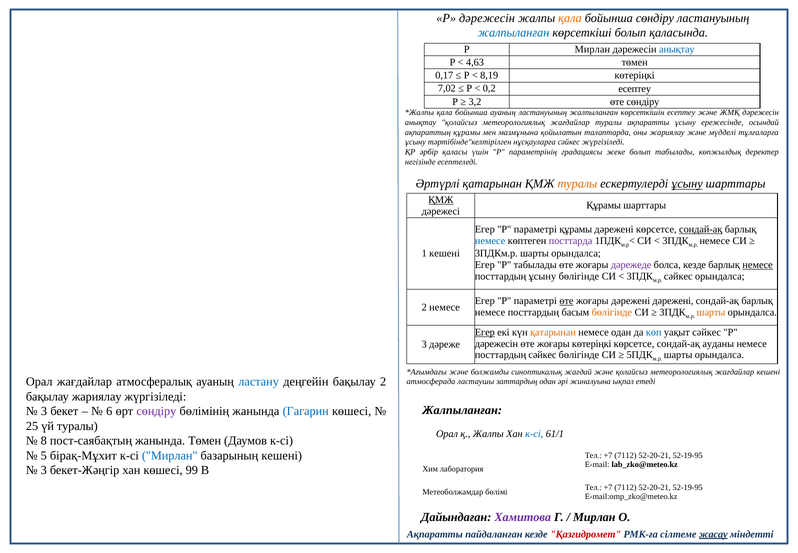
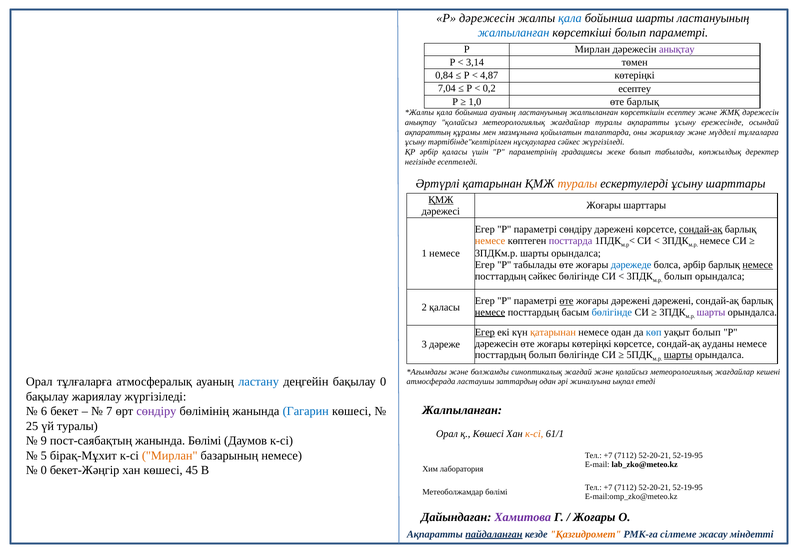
қала at (570, 18) colour: orange -> blue
бойынша сөндіру: сөндіру -> шарты
болып қаласында: қаласында -> параметрі
анықтау at (677, 50) colour: blue -> purple
4,63: 4,63 -> 3,14
0,17: 0,17 -> 0,84
8,19: 8,19 -> 4,87
7,02: 7,02 -> 7,04
3,2: 3,2 -> 1,0
өте сөндіру: сөндіру -> барлық
ұсыну at (687, 184) underline: present -> none
Құрамы at (604, 205): Құрамы -> Жоғары
параметрі құрамы: құрамы -> сөндіру
немесе at (490, 240) colour: blue -> orange
1 кешені: кешені -> немесе
дәрежеде colour: purple -> blue
болса кезде: кезде -> әрбір
посттардың ұсыну: ұсыну -> сәйкес
сәйкес at (678, 276): сәйкес -> болып
2 немесе: немесе -> қаласы
немесе at (490, 312) underline: none -> present
бөлігінде at (612, 312) colour: orange -> blue
шарты at (711, 312) colour: orange -> purple
уақыт сәйкес: сәйкес -> болып
посттардың сәйкес: сәйкес -> болып
шарты at (678, 355) underline: none -> present
Орал жағдайлар: жағдайлар -> тұлғаларға
бақылау 2: 2 -> 0
3 at (44, 411): 3 -> 6
6: 6 -> 7
қ Жалпы: Жалпы -> Көшесі
к-сі at (534, 433) colour: blue -> orange
8: 8 -> 9
жанында Төмен: Төмен -> Бөлімі
Мирлан at (170, 455) colour: blue -> orange
базарының кешені: кешені -> немесе
3 at (44, 470): 3 -> 0
99: 99 -> 45
Мирлан at (594, 517): Мирлан -> Жоғары
пайдаланған underline: none -> present
Қазгидромет colour: red -> orange
жасау underline: present -> none
